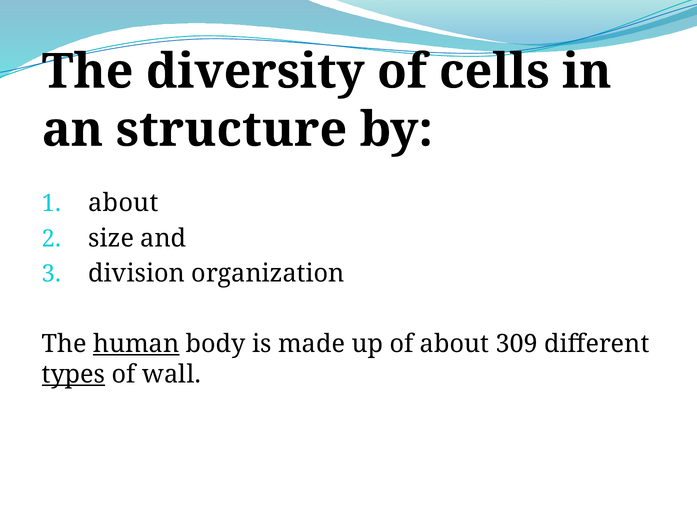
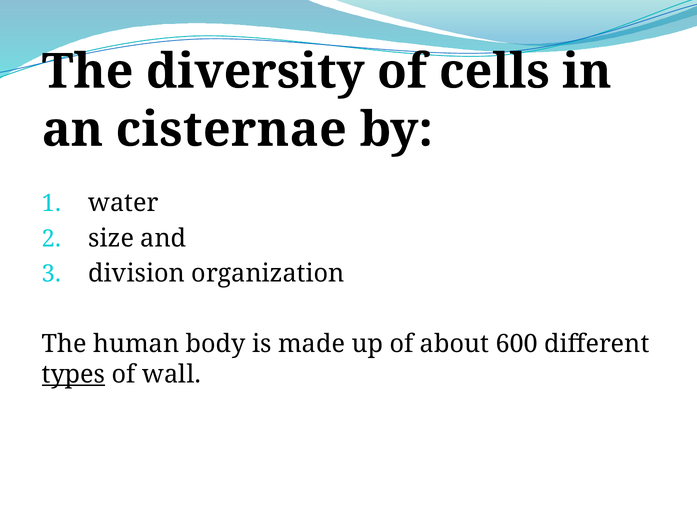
structure: structure -> cisternae
about at (123, 203): about -> water
human underline: present -> none
309: 309 -> 600
